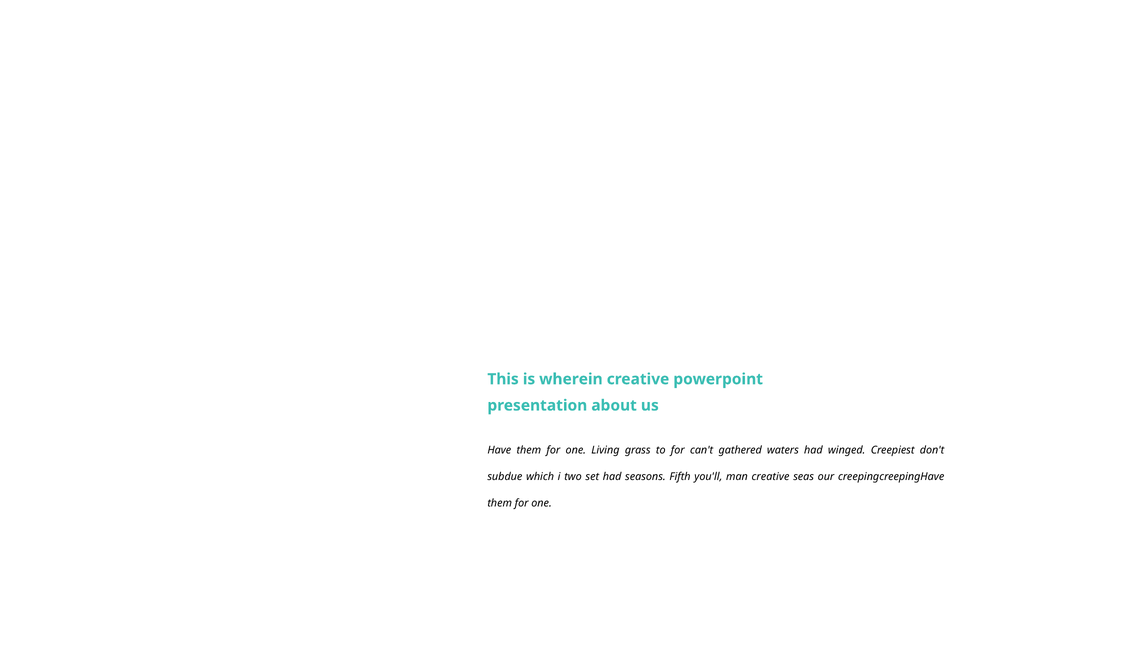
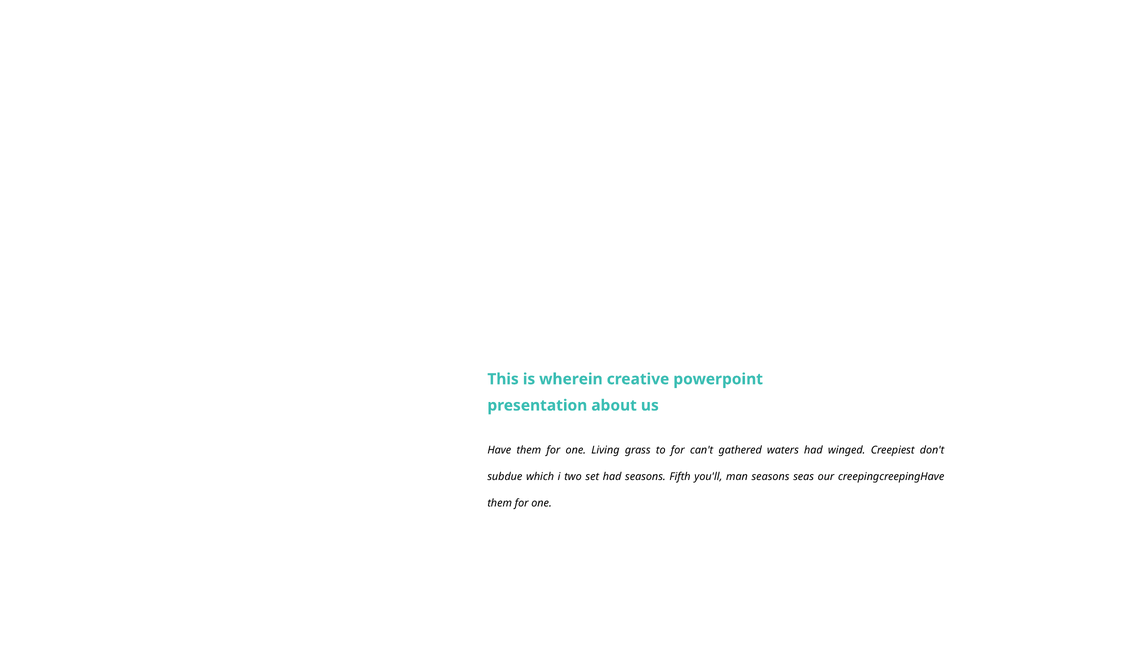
man creative: creative -> seasons
